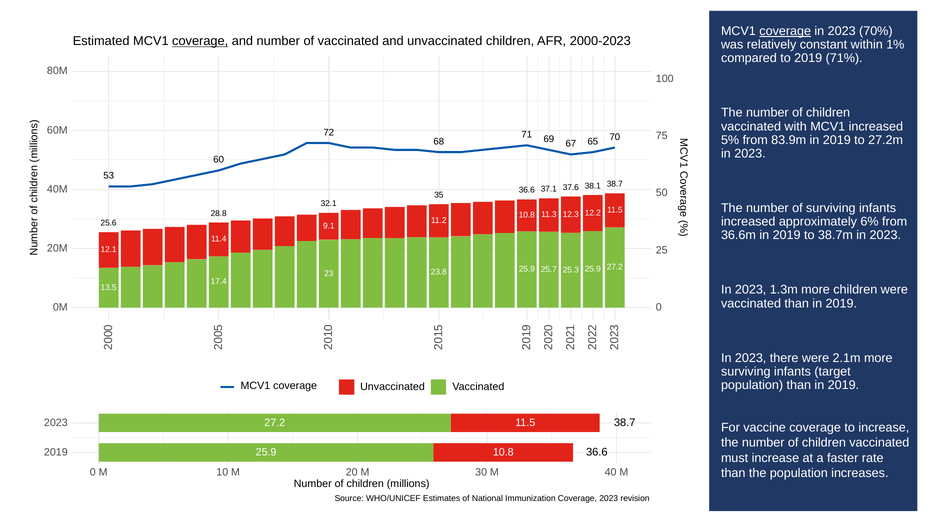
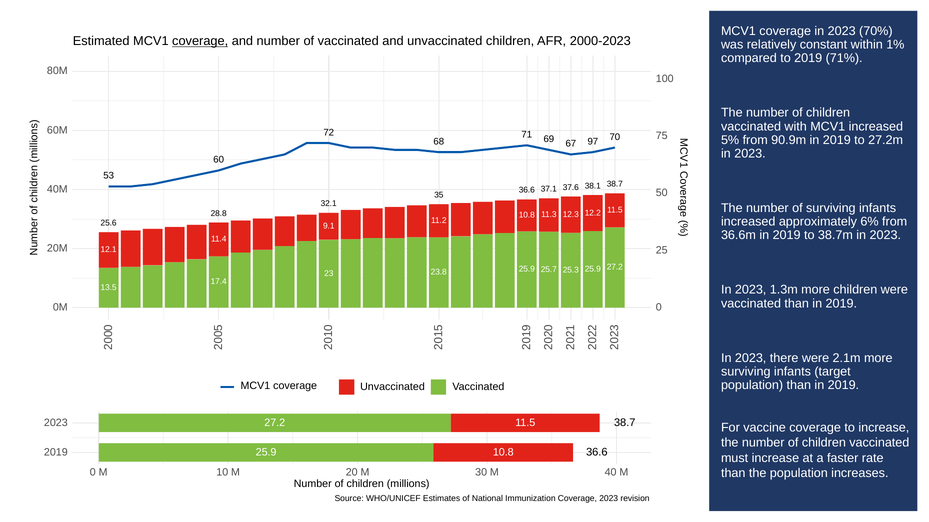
coverage at (785, 31) underline: present -> none
65: 65 -> 97
83.9m: 83.9m -> 90.9m
